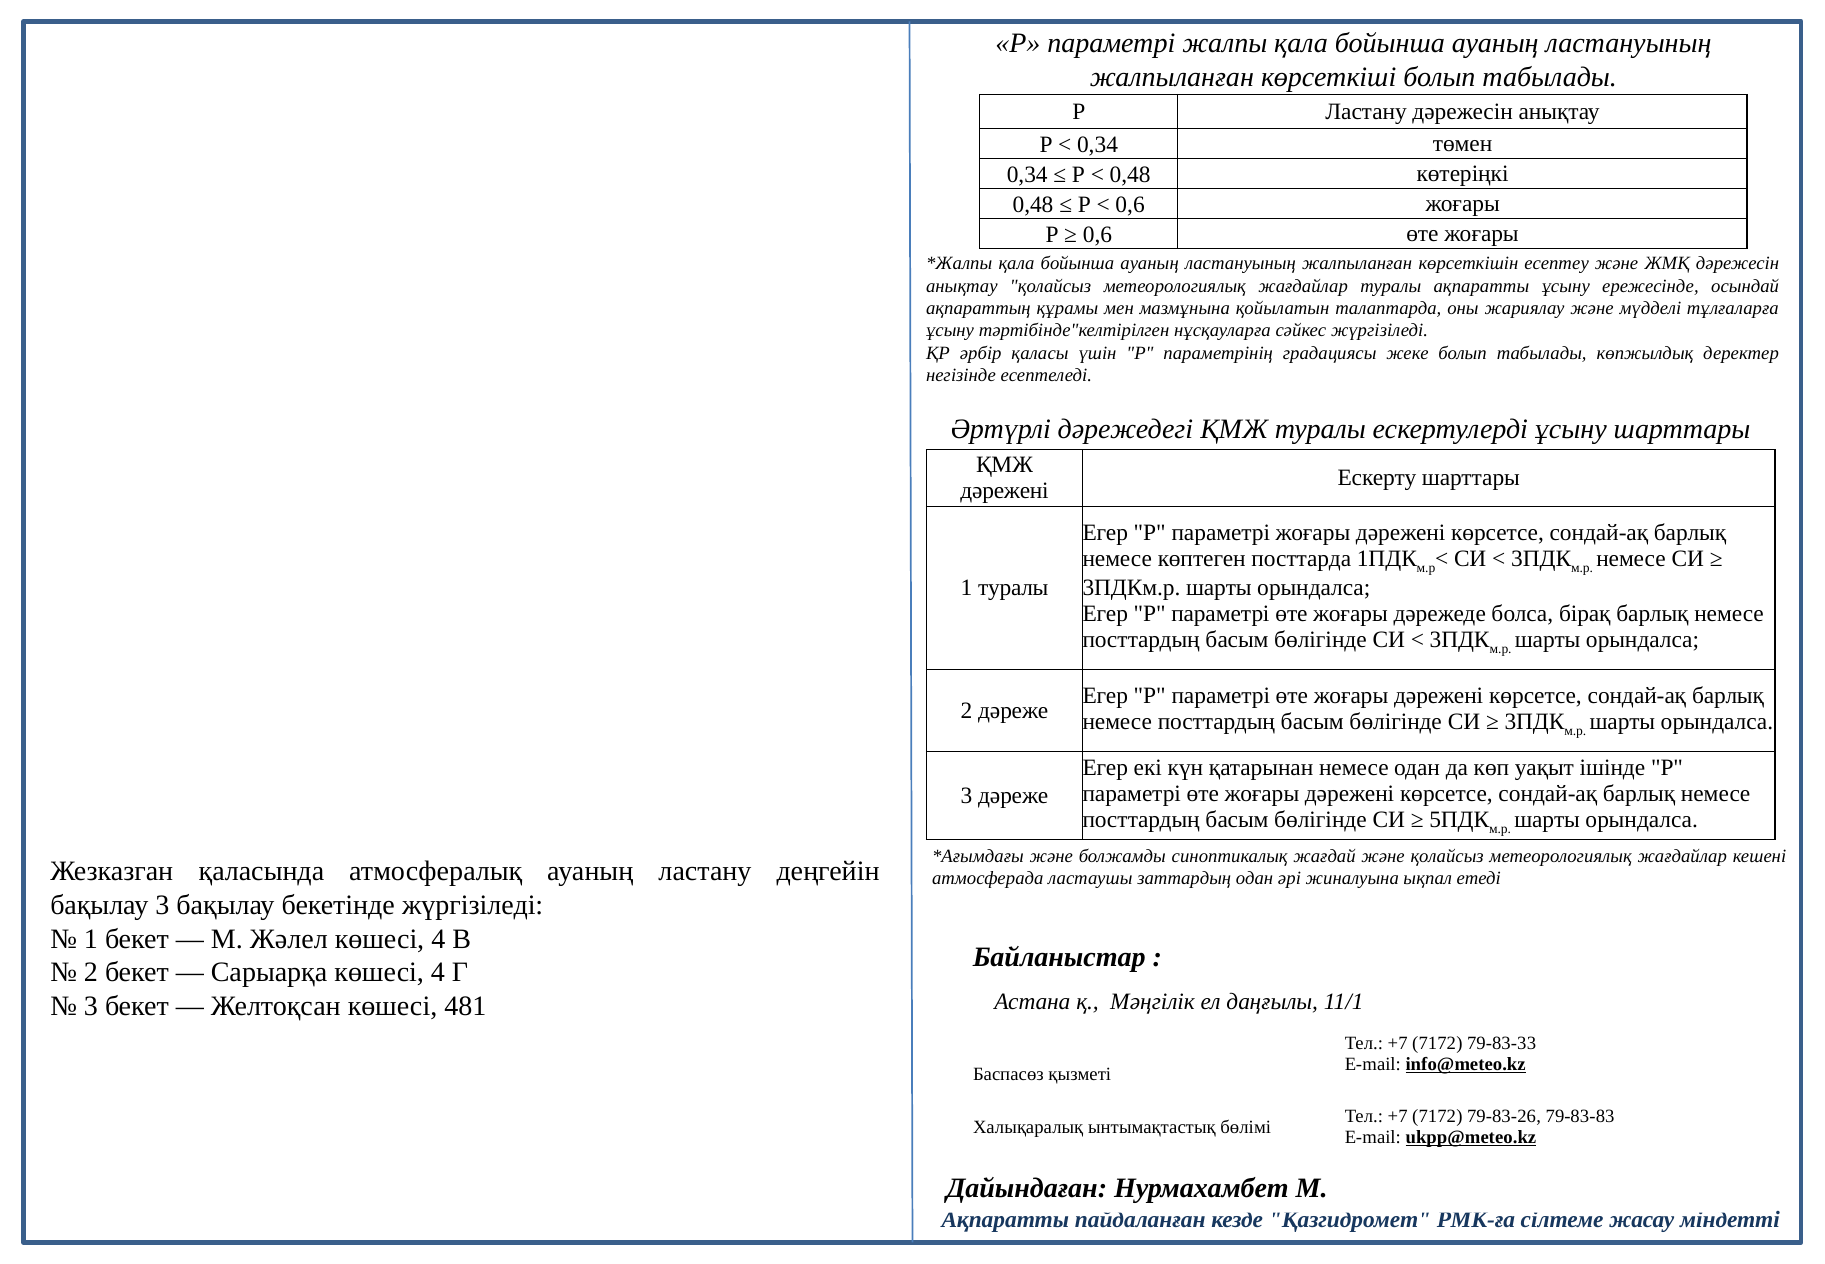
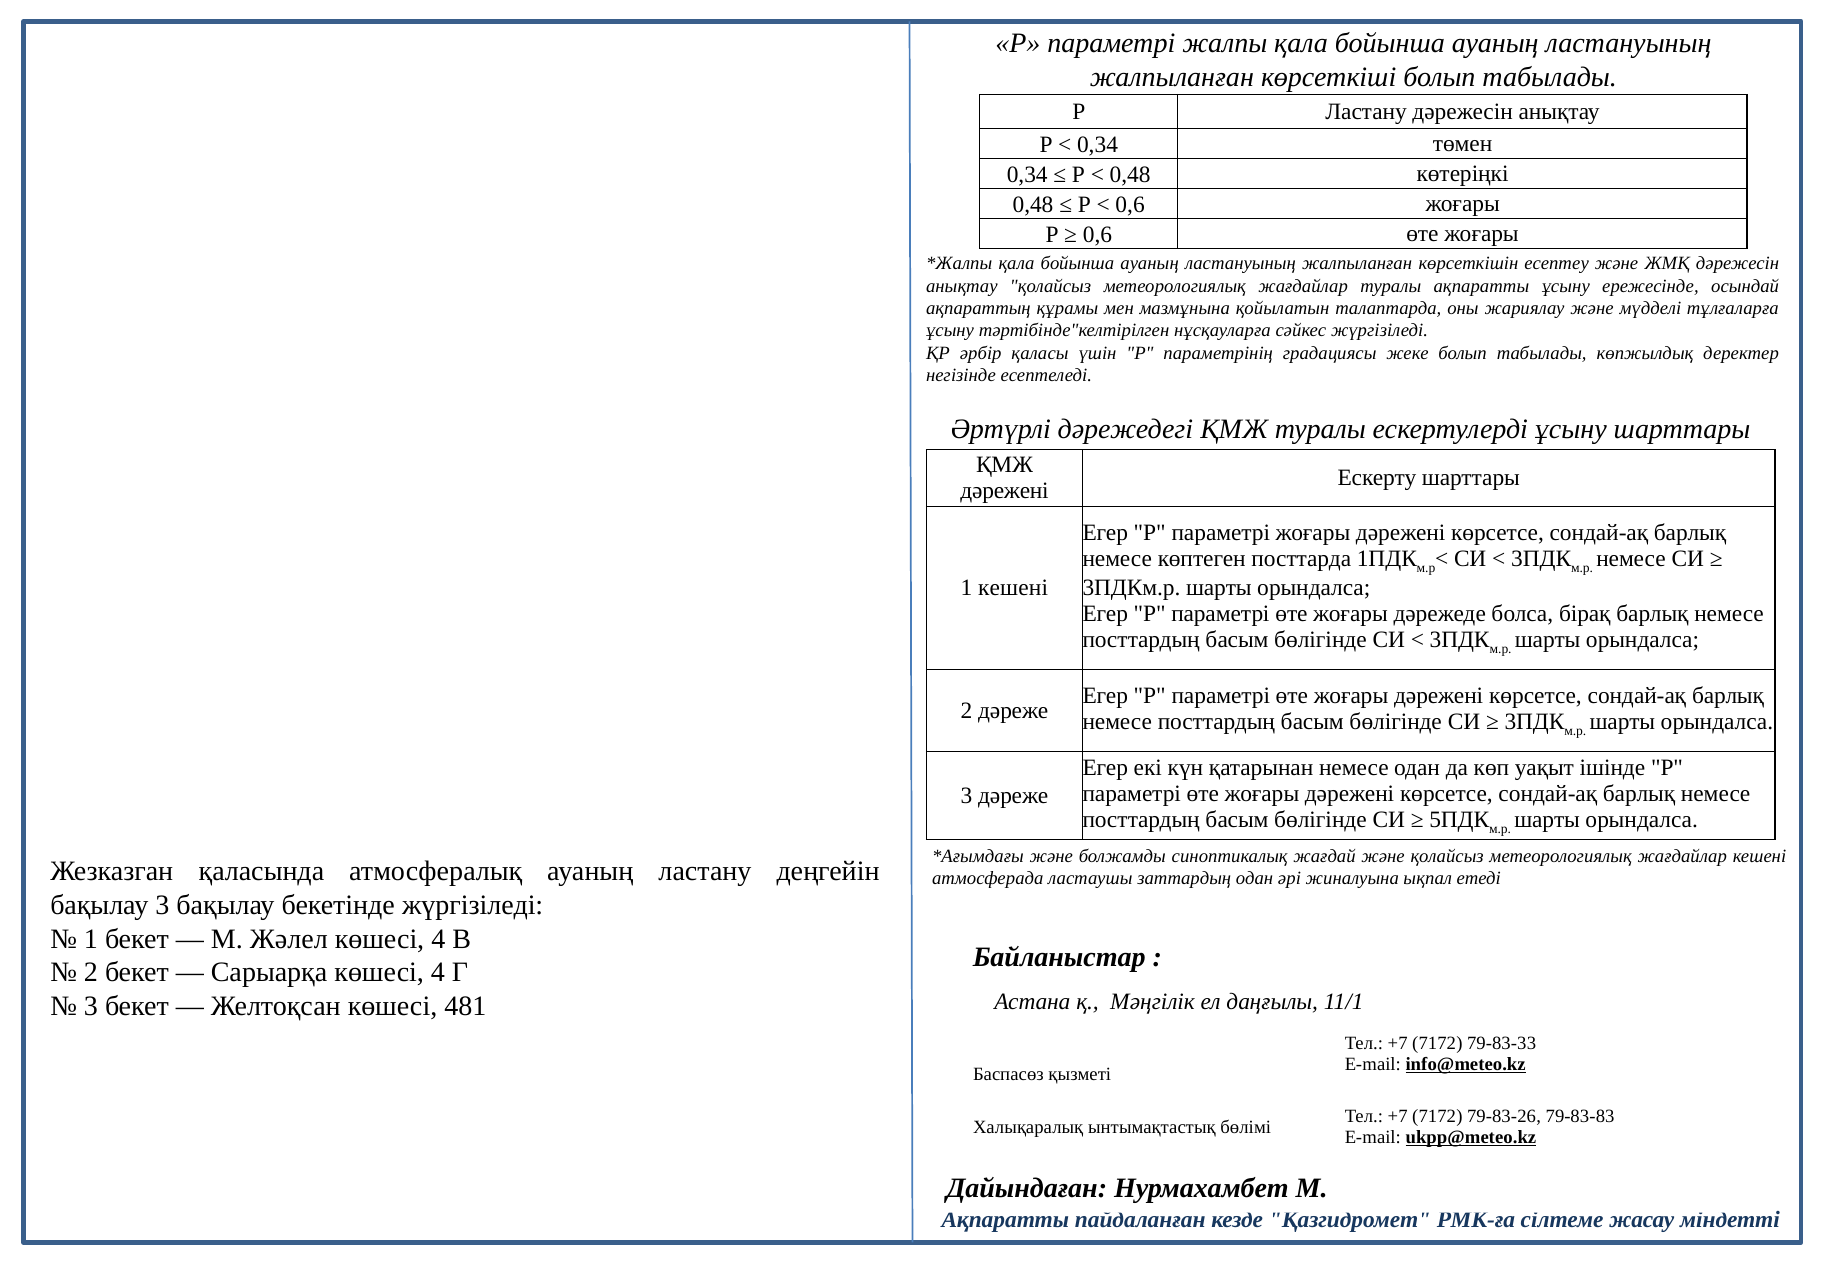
1 туралы: туралы -> кешені
